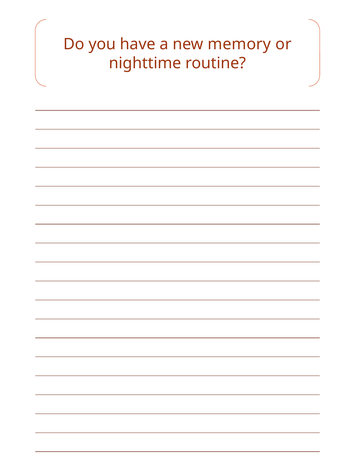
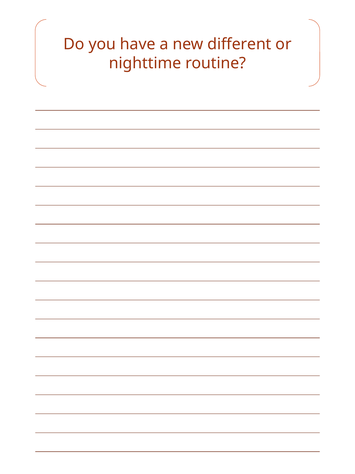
memory: memory -> different
